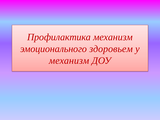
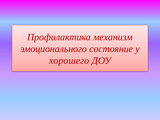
здоровьем: здоровьем -> состояние
механизм at (69, 61): механизм -> хорошего
